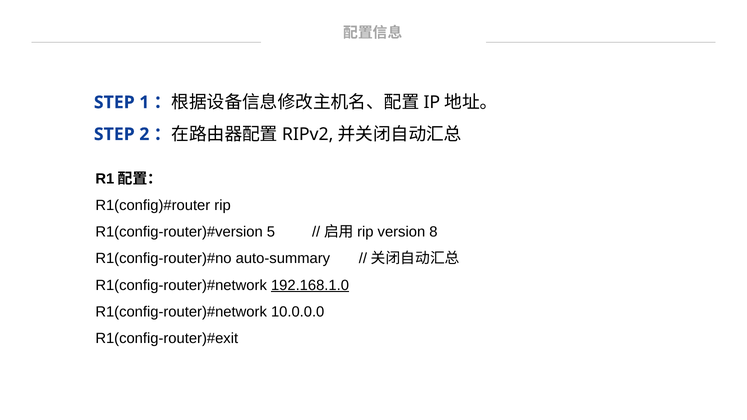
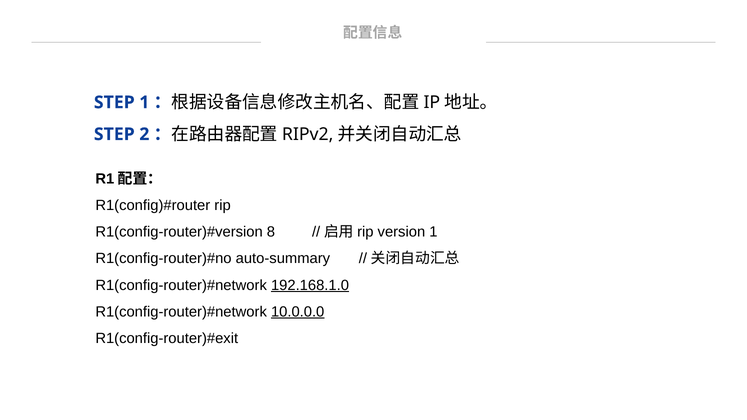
5: 5 -> 8
version 8: 8 -> 1
10.0.0.0 underline: none -> present
